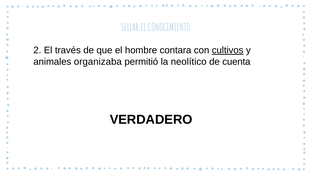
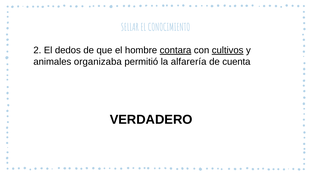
través: través -> dedos
contara underline: none -> present
neolítico: neolítico -> alfarería
